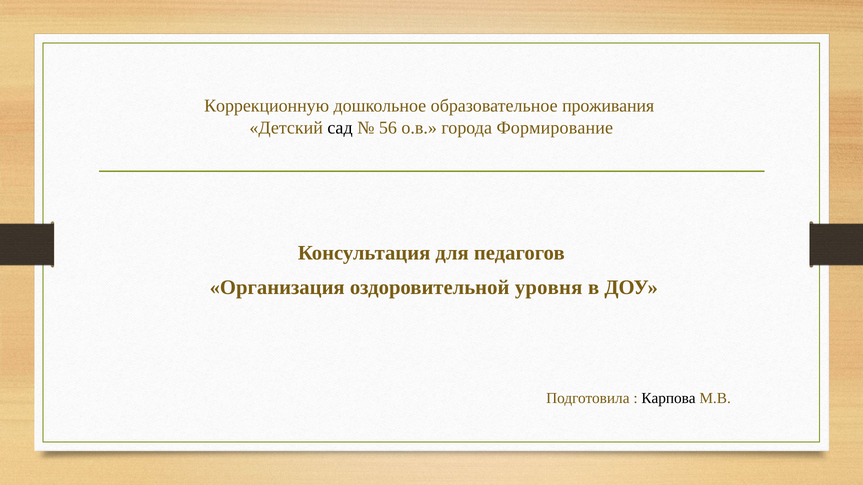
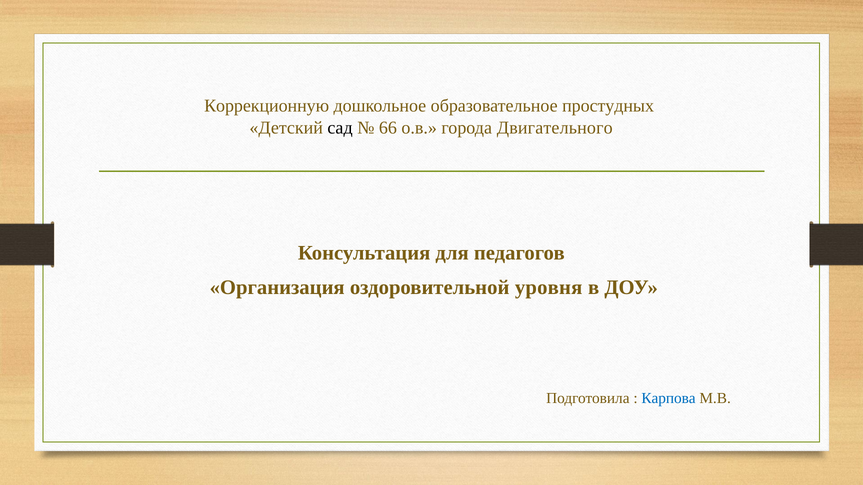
проживания: проживания -> простудных
56: 56 -> 66
Формирование: Формирование -> Двигательного
Карпова colour: black -> blue
